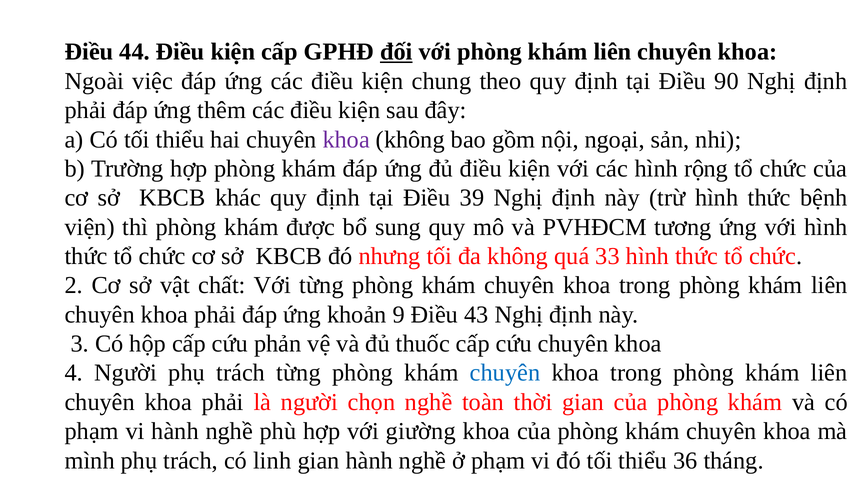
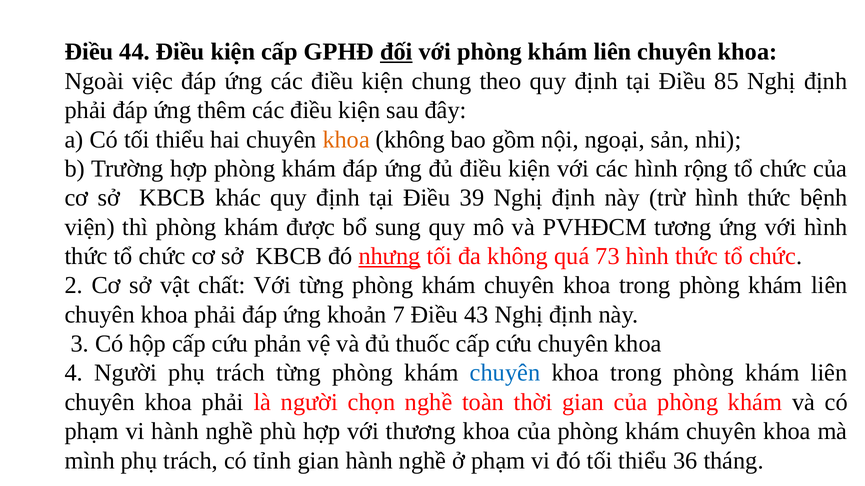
90: 90 -> 85
khoa at (346, 140) colour: purple -> orange
nhưng underline: none -> present
33: 33 -> 73
9: 9 -> 7
giường: giường -> thương
linh: linh -> tỉnh
